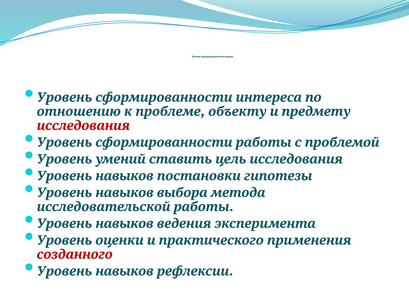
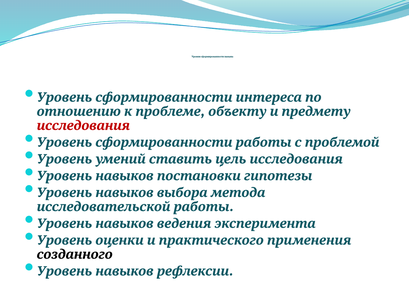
созданного colour: red -> black
